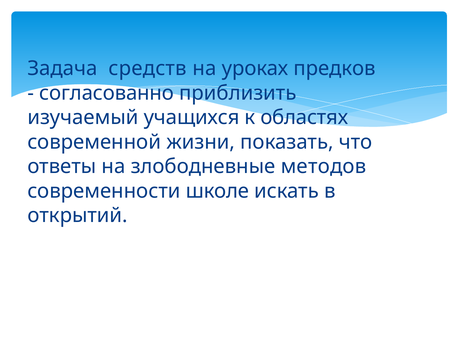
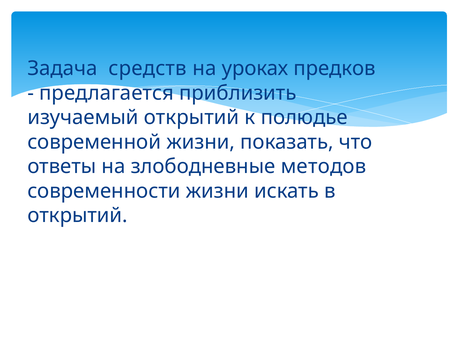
согласованно: согласованно -> предлагается
изучаемый учащихся: учащихся -> открытий
областях: областях -> полюдье
современности школе: школе -> жизни
